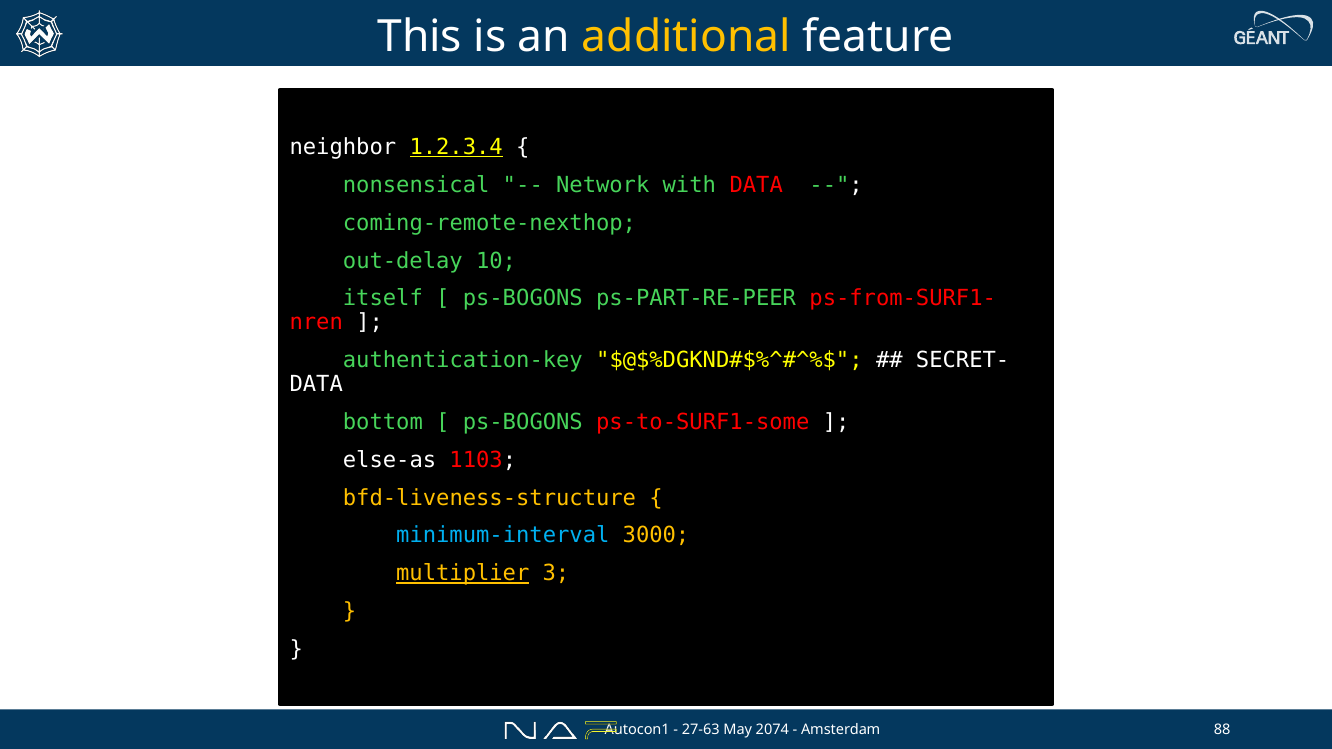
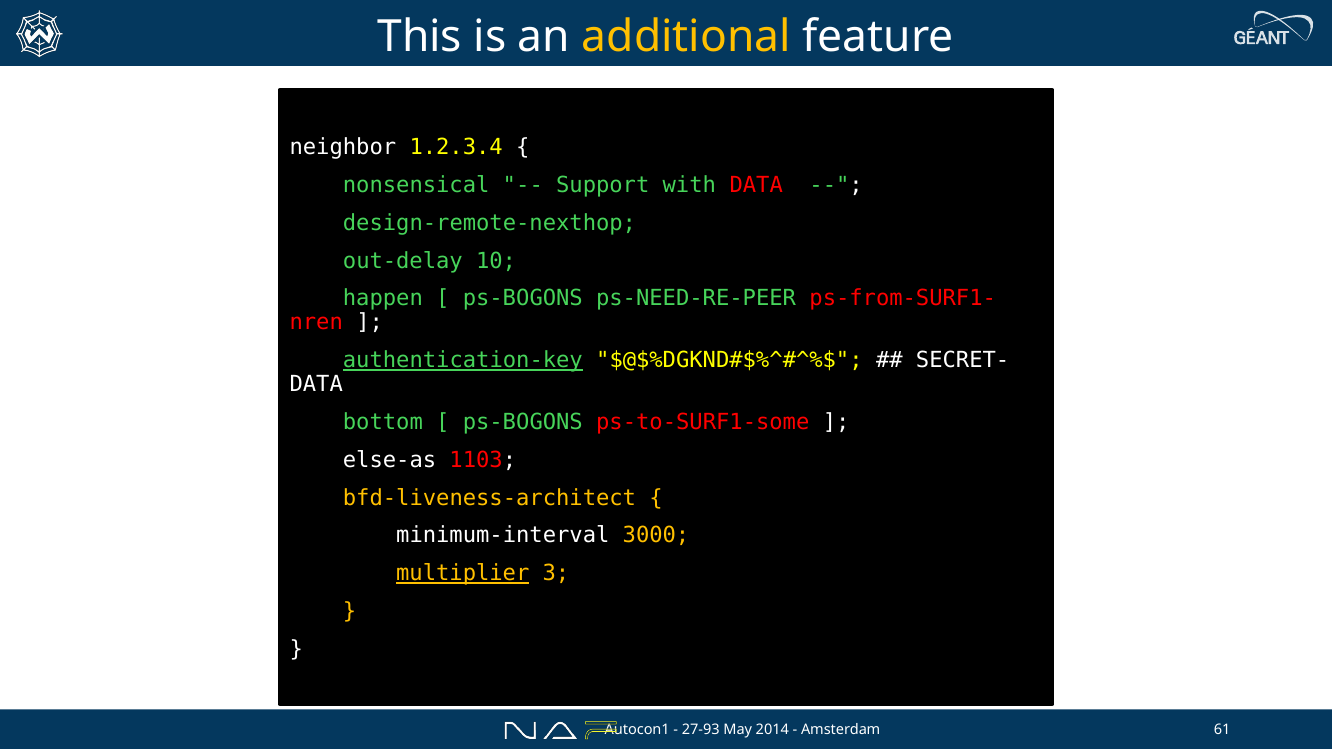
1.2.3.4 underline: present -> none
Network: Network -> Support
coming-remote-nexthop: coming-remote-nexthop -> design-remote-nexthop
itself: itself -> happen
ps-PART-RE-PEER: ps-PART-RE-PEER -> ps-NEED-RE-PEER
authentication-key underline: none -> present
bfd-liveness-structure: bfd-liveness-structure -> bfd-liveness-architect
minimum-interval colour: light blue -> white
27-63: 27-63 -> 27-93
2074: 2074 -> 2014
88: 88 -> 61
